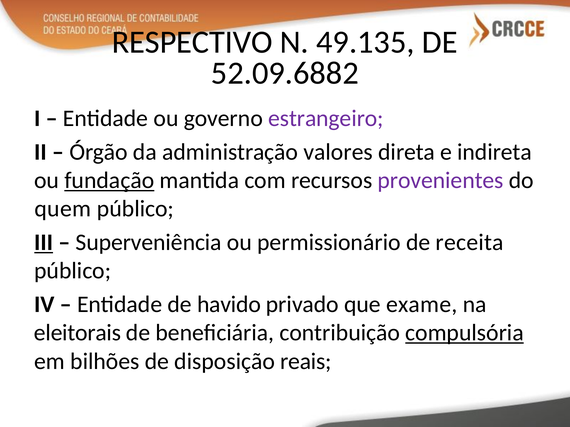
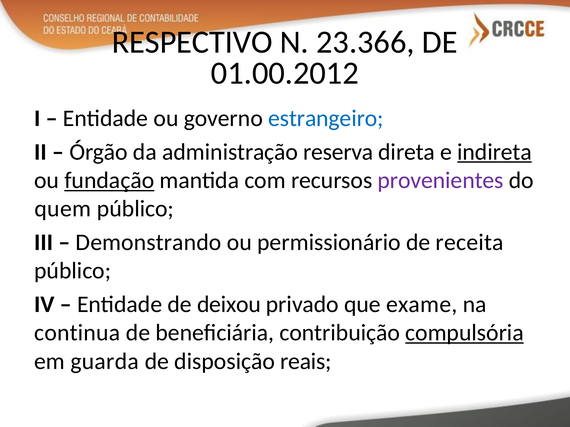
49.135: 49.135 -> 23.366
52.09.6882: 52.09.6882 -> 01.00.2012
estrangeiro colour: purple -> blue
valores: valores -> reserva
indireta underline: none -> present
III underline: present -> none
Superveniência: Superveniência -> Demonstrando
havido: havido -> deixou
eleitorais: eleitorais -> continua
bilhões: bilhões -> guarda
